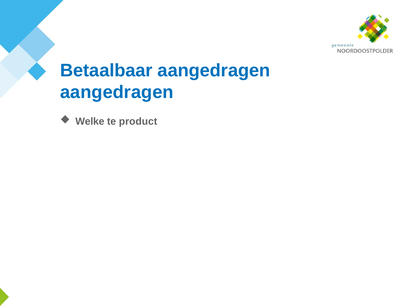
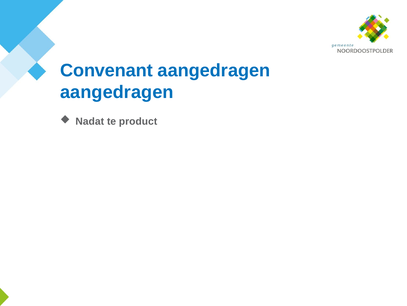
Betaalbaar: Betaalbaar -> Convenant
Welke: Welke -> Nadat
